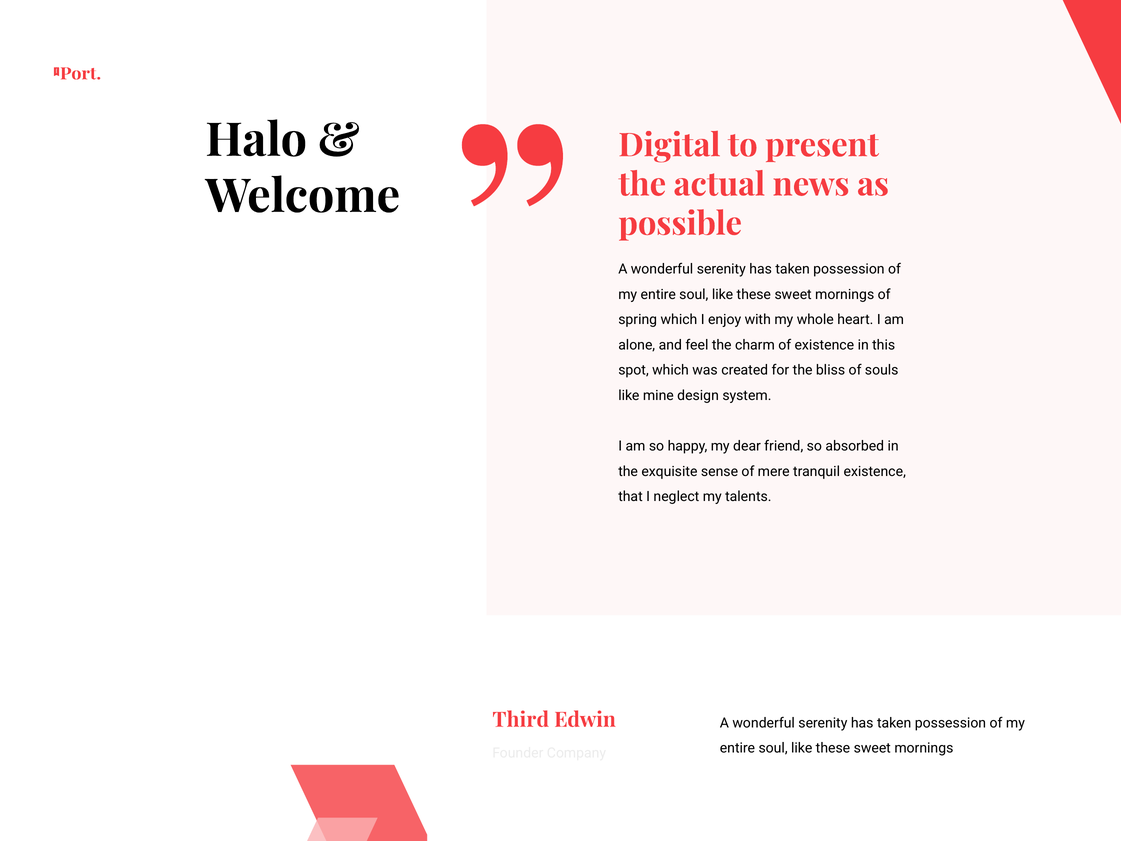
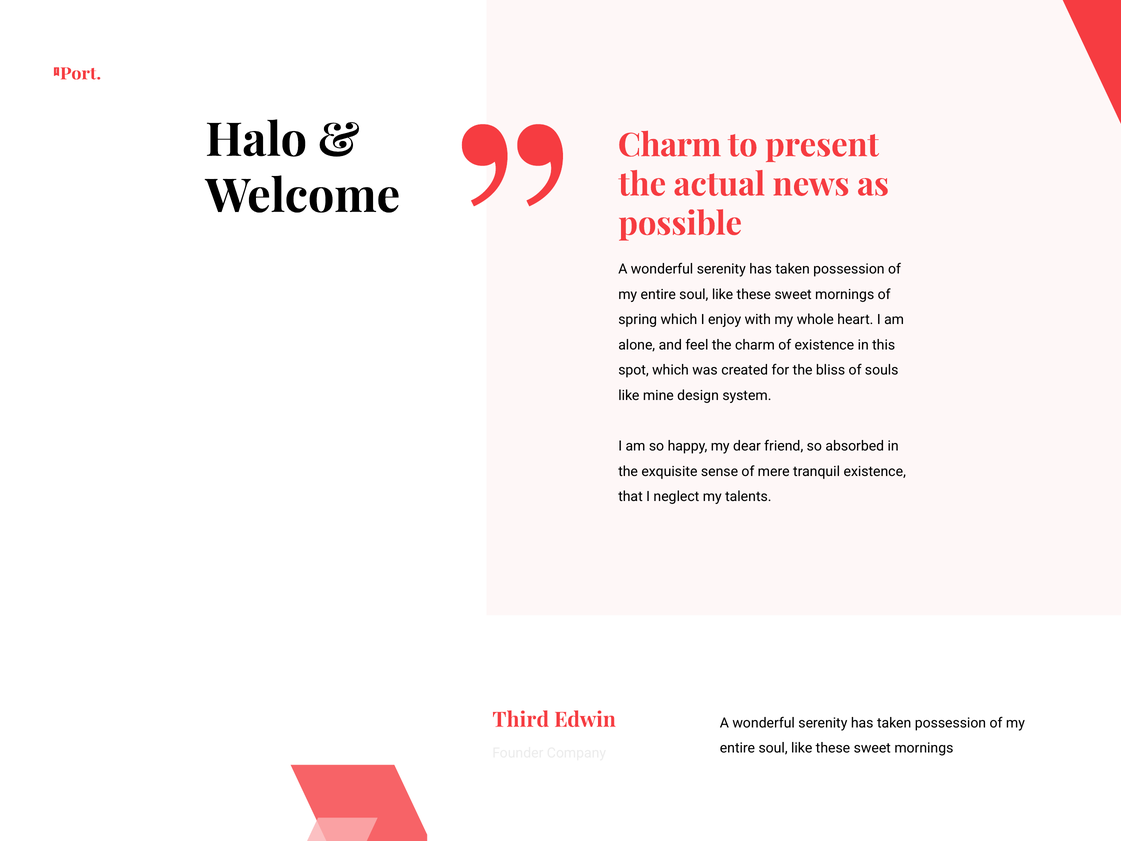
Digital at (669, 145): Digital -> Charm
